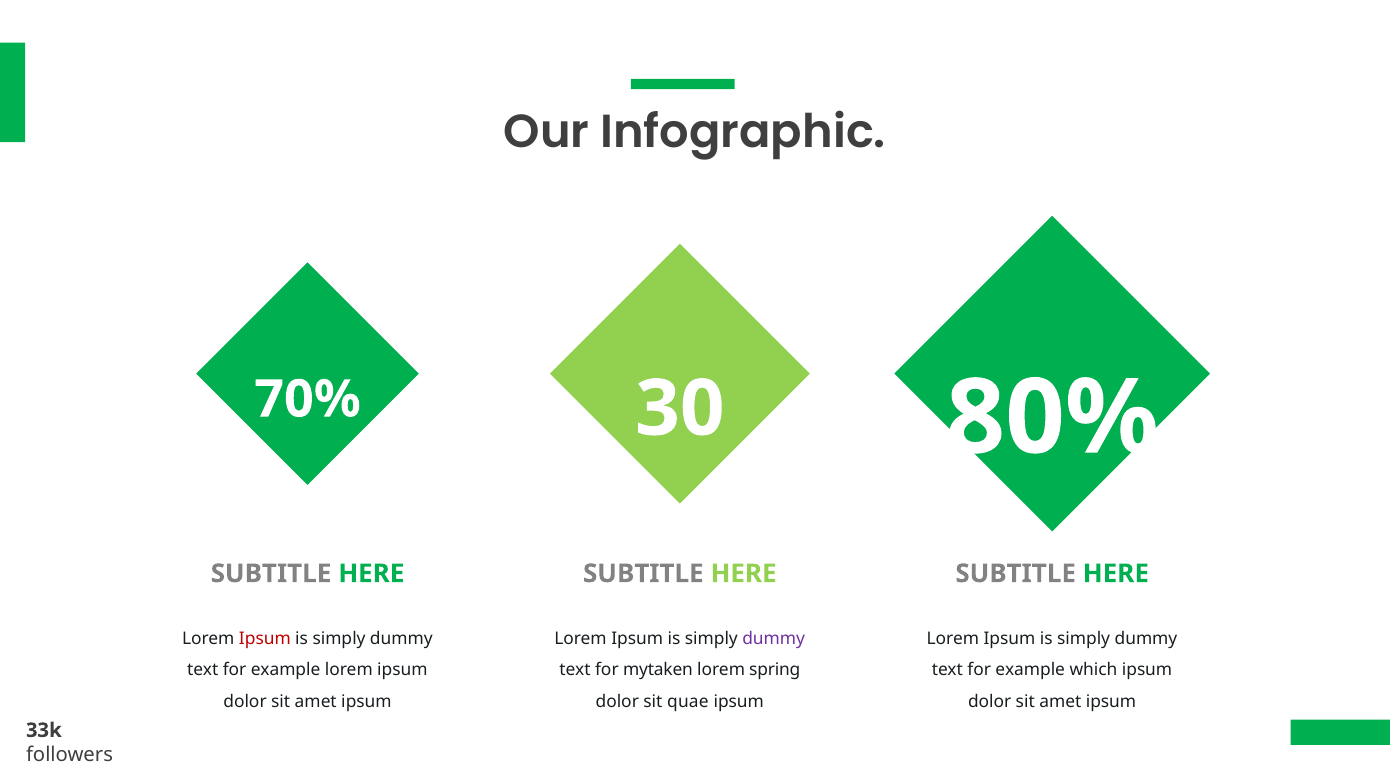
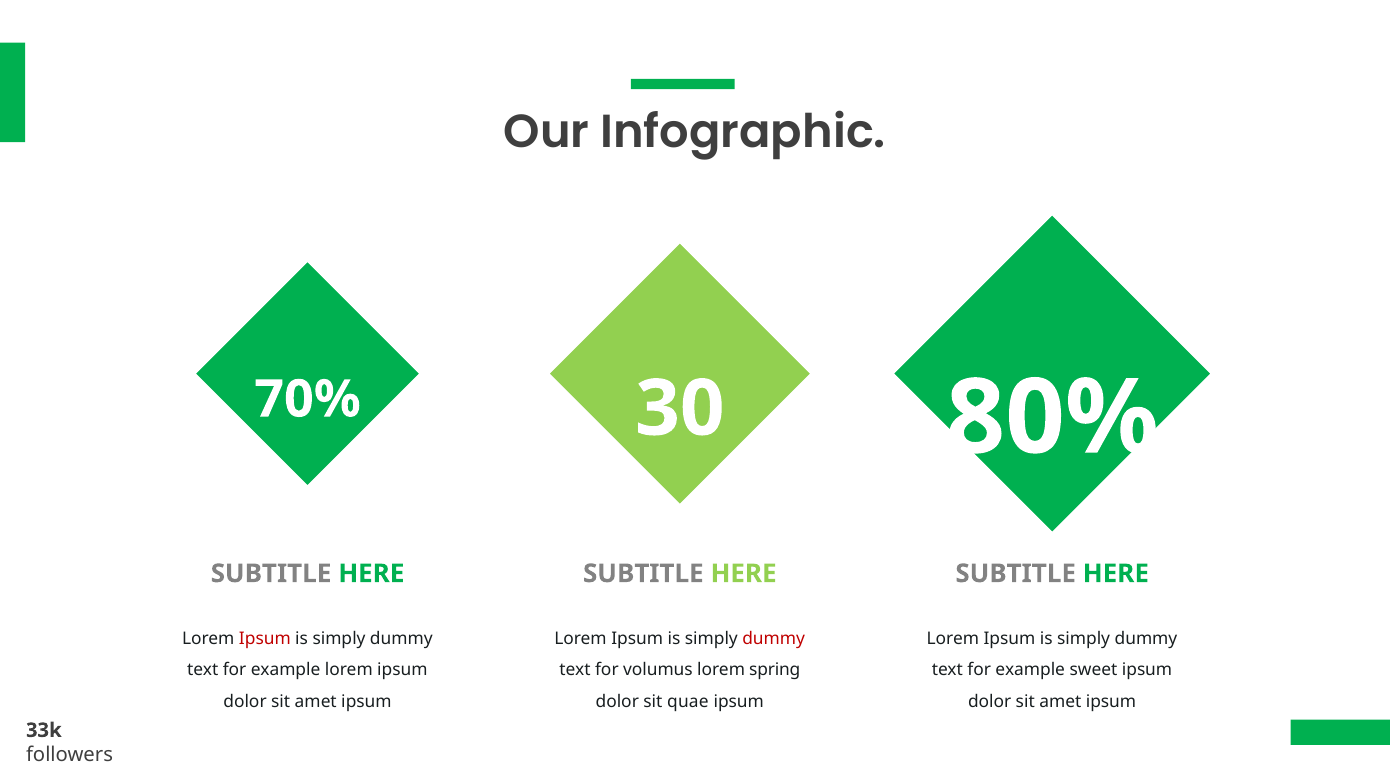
dummy at (774, 639) colour: purple -> red
mytaken: mytaken -> volumus
which: which -> sweet
